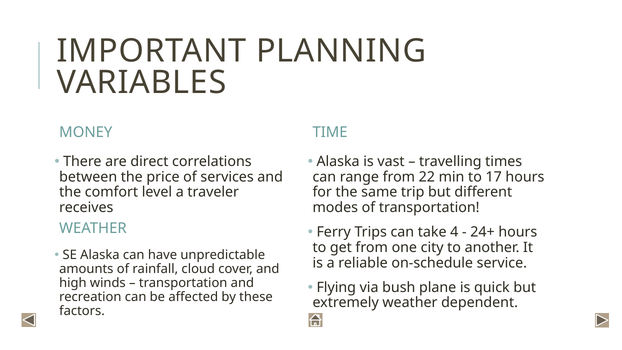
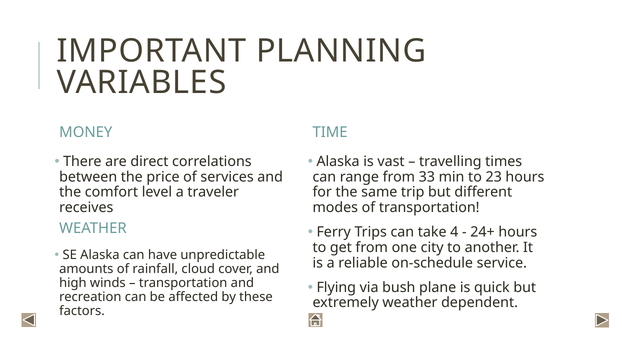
22: 22 -> 33
17: 17 -> 23
